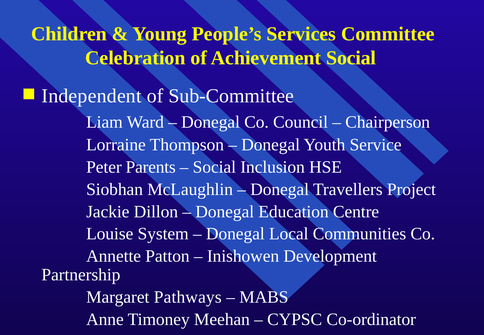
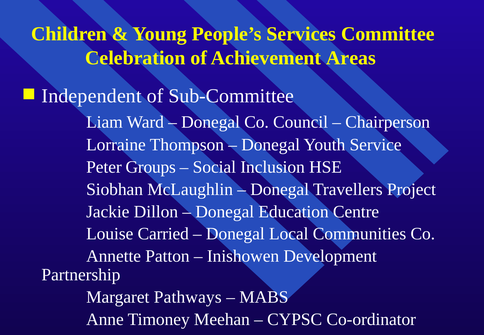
Achievement Social: Social -> Areas
Parents: Parents -> Groups
System: System -> Carried
